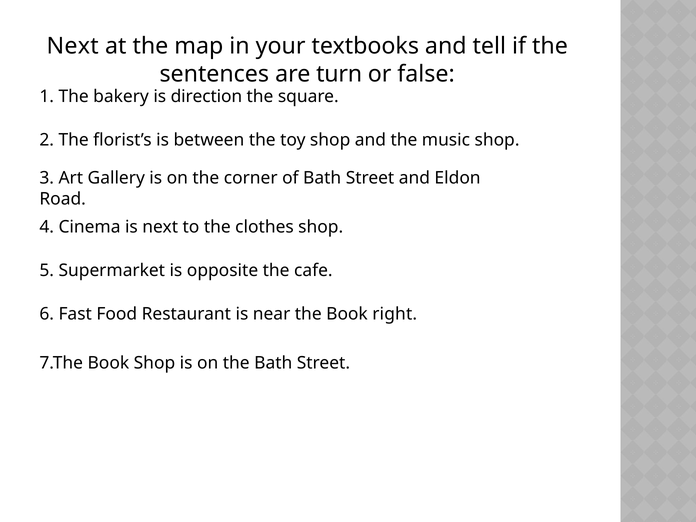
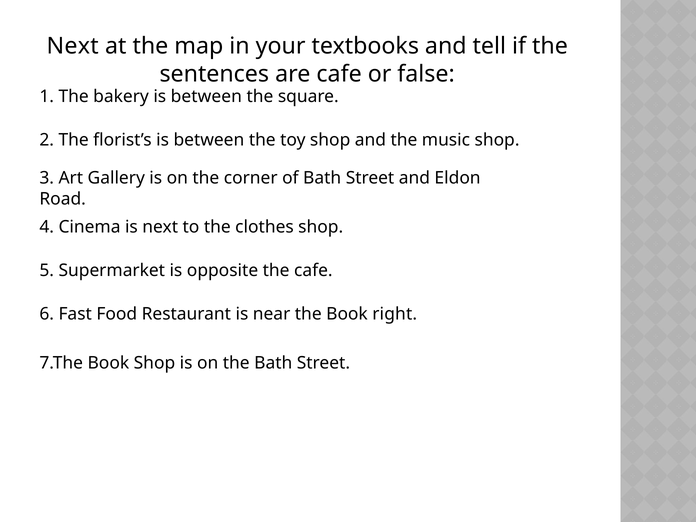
are turn: turn -> cafe
bakery is direction: direction -> between
